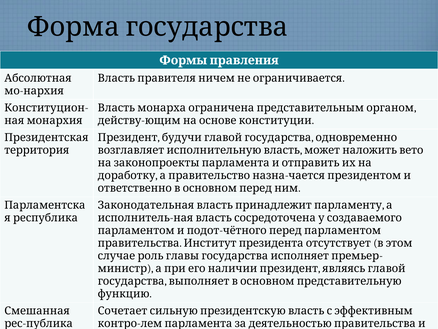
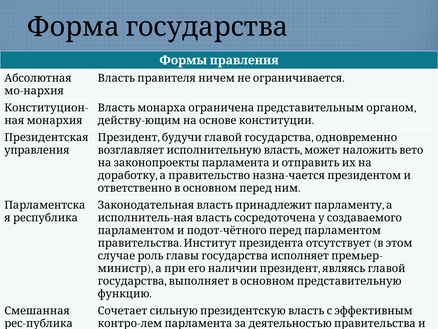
территория: территория -> управления
